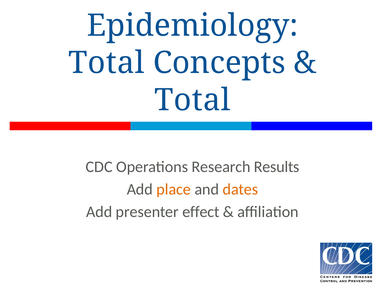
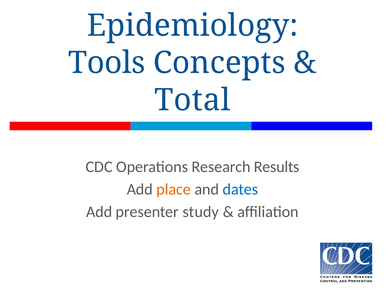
Total at (106, 63): Total -> Tools
dates colour: orange -> blue
effect: effect -> study
